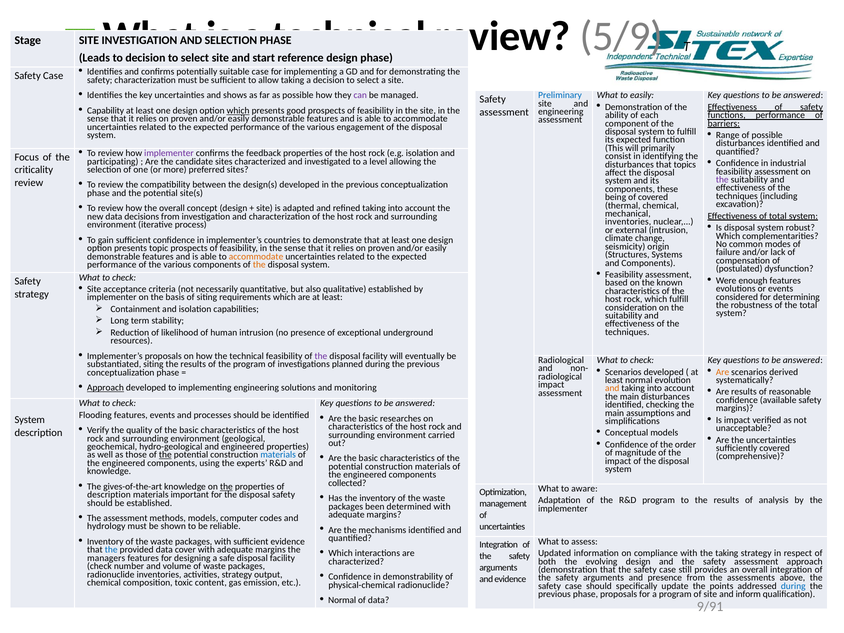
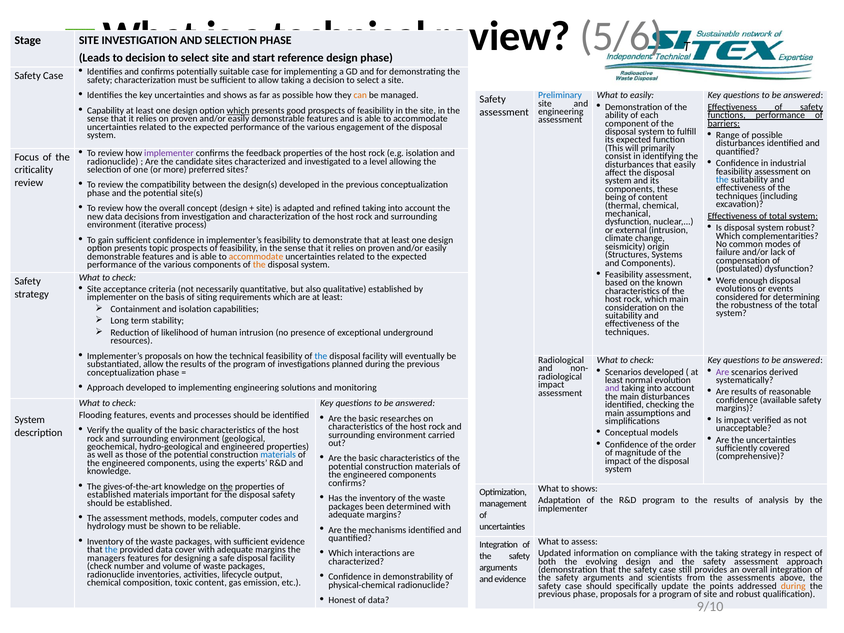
5/9: 5/9 -> 5/6
can colour: purple -> orange
participating at (113, 161): participating -> radionuclide
that topics: topics -> easily
the at (722, 180) colour: purple -> blue
of covered: covered -> content
inventories at (628, 222): inventories -> dysfunction
implementer’s countries: countries -> feasibility
enough features: features -> disposal
which fulfill: fulfill -> main
the at (321, 356) colour: purple -> blue
substantiated siting: siting -> allow
Are at (723, 372) colour: orange -> purple
Approach at (105, 388) underline: present -> none
and at (612, 388) colour: orange -> purple
the at (165, 455) underline: present -> none
collected at (347, 483): collected -> confirms
to aware: aware -> shows
description at (109, 495): description -> established
activities strategy: strategy -> lifecycle
and presence: presence -> scientists
during at (793, 586) colour: blue -> orange
and inform: inform -> robust
Normal at (342, 600): Normal -> Honest
9/91: 9/91 -> 9/10
